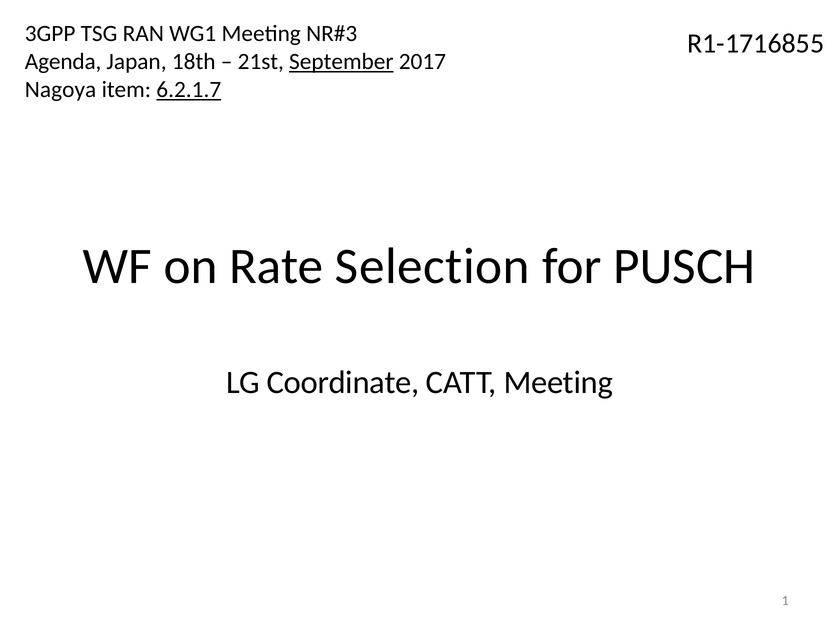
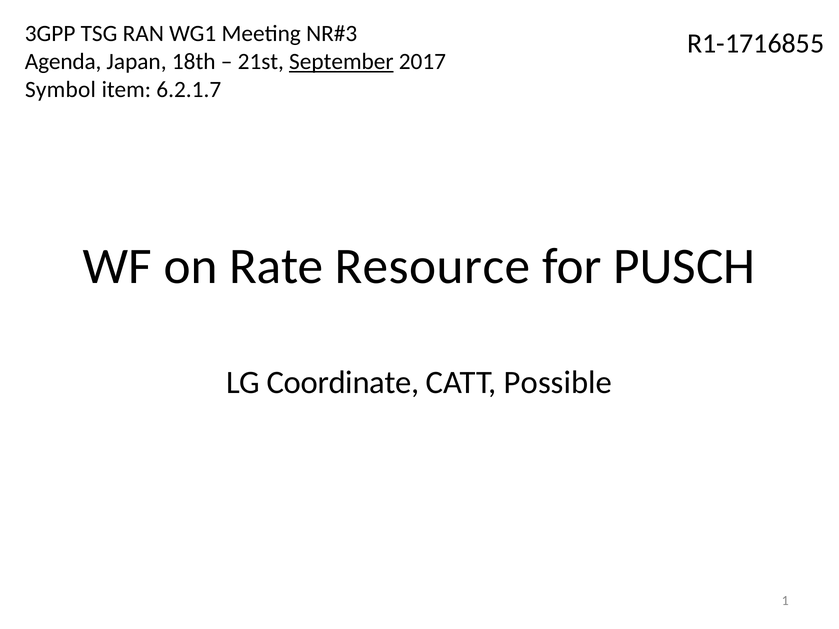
Nagoya: Nagoya -> Symbol
6.2.1.7 underline: present -> none
Selection: Selection -> Resource
CATT Meeting: Meeting -> Possible
